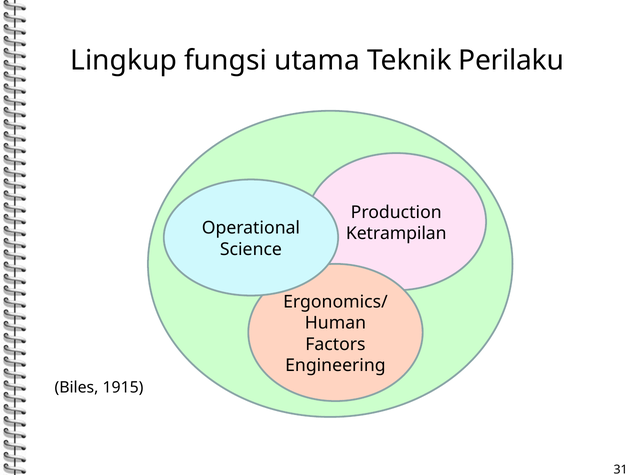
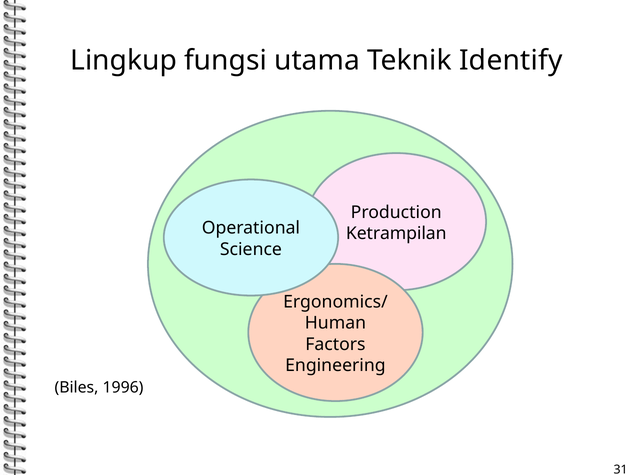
Perilaku: Perilaku -> Identify
1915: 1915 -> 1996
